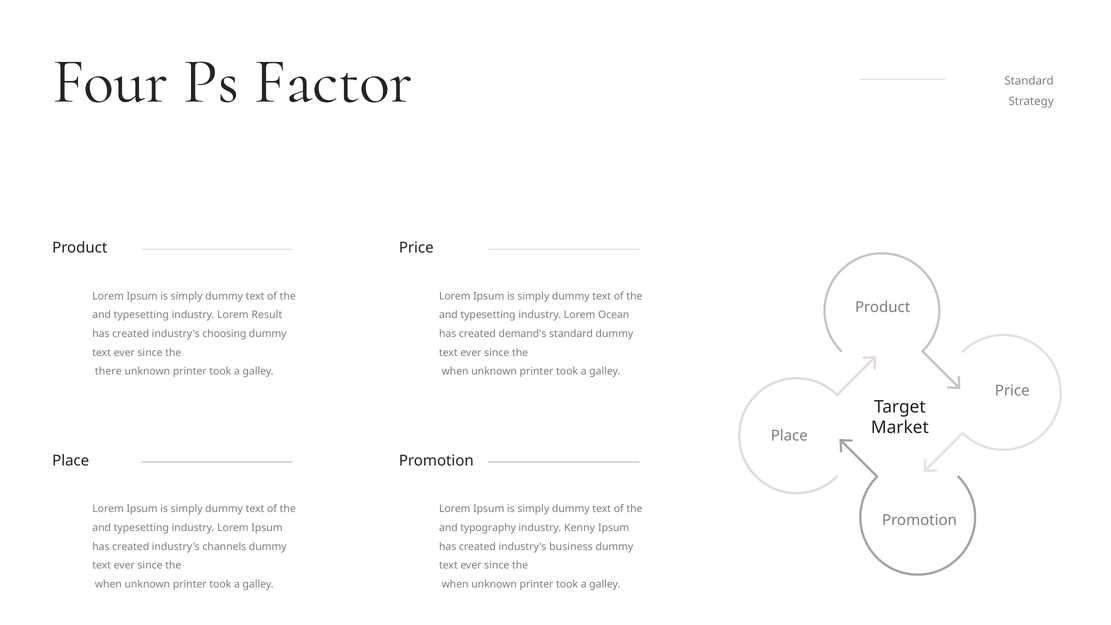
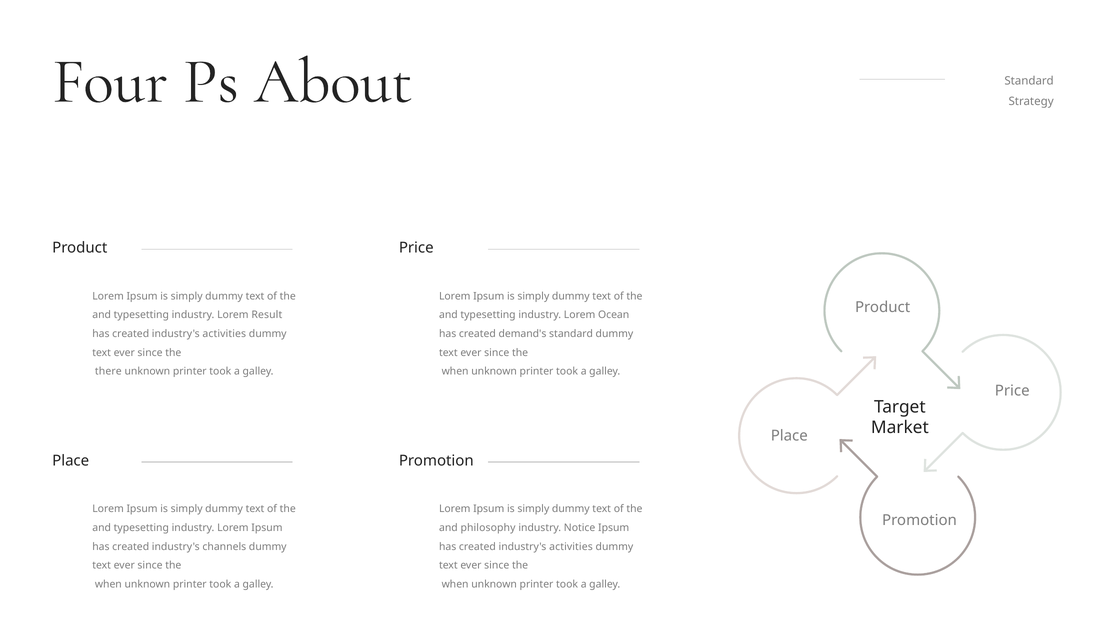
Factor: Factor -> About
choosing at (224, 334): choosing -> activities
typography: typography -> philosophy
Kenny: Kenny -> Notice
business at (571, 547): business -> activities
